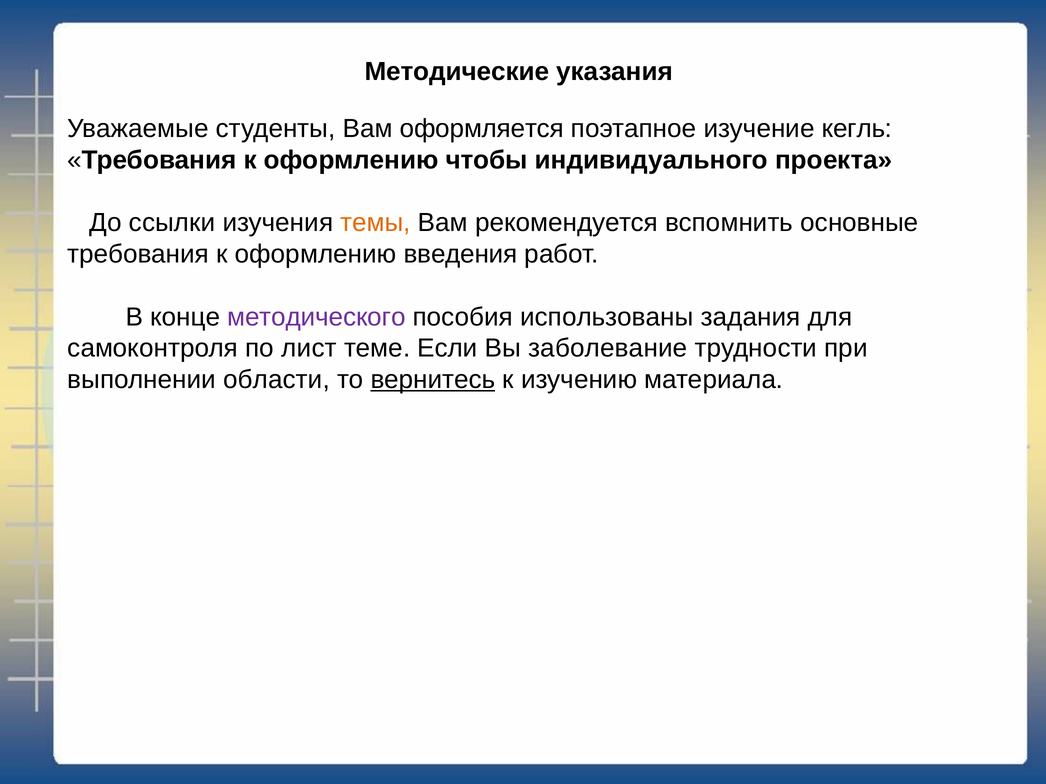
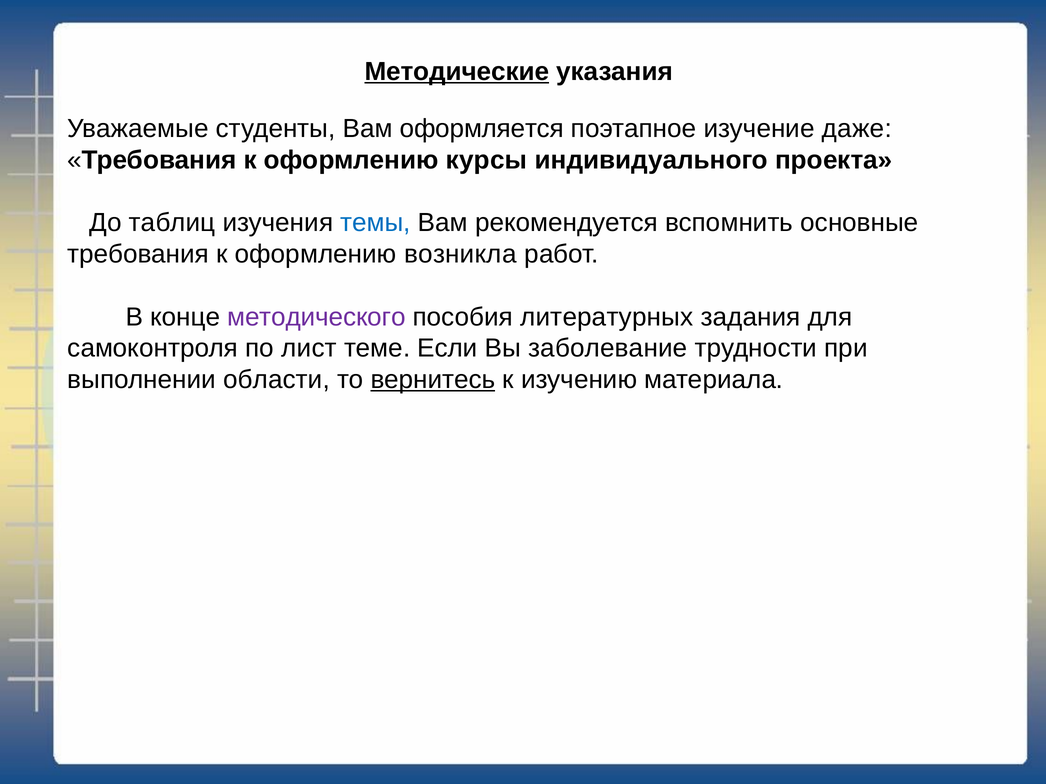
Методические underline: none -> present
кегль: кегль -> даже
чтобы: чтобы -> курсы
ссылки: ссылки -> таблиц
темы colour: orange -> blue
введения: введения -> возникла
использованы: использованы -> литературных
